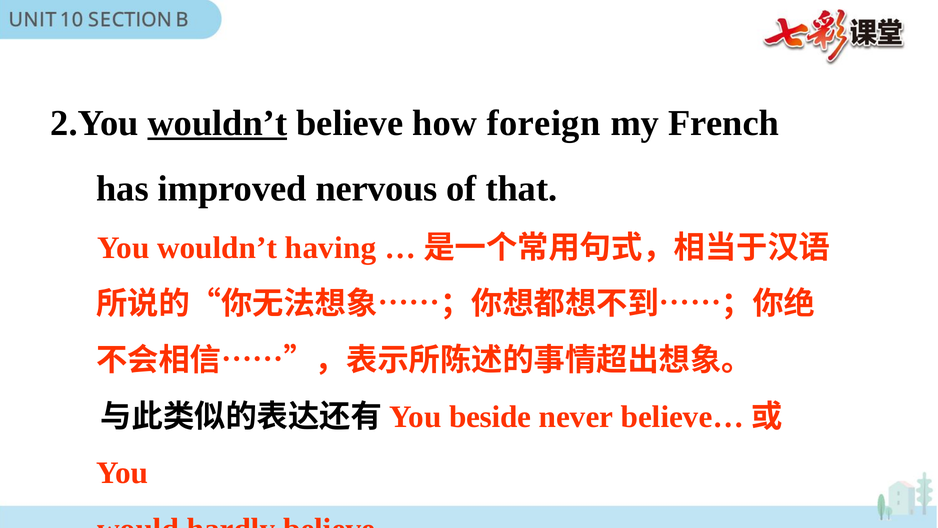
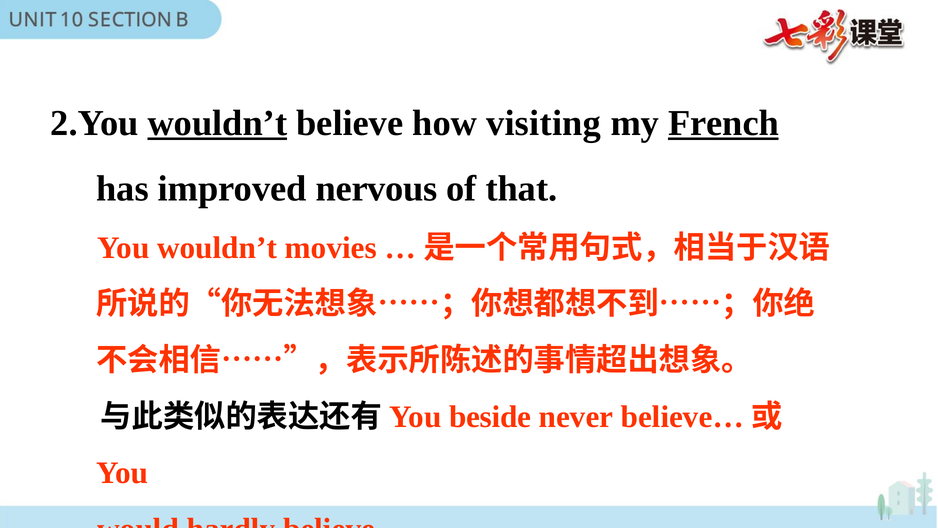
foreign: foreign -> visiting
French underline: none -> present
having: having -> movies
